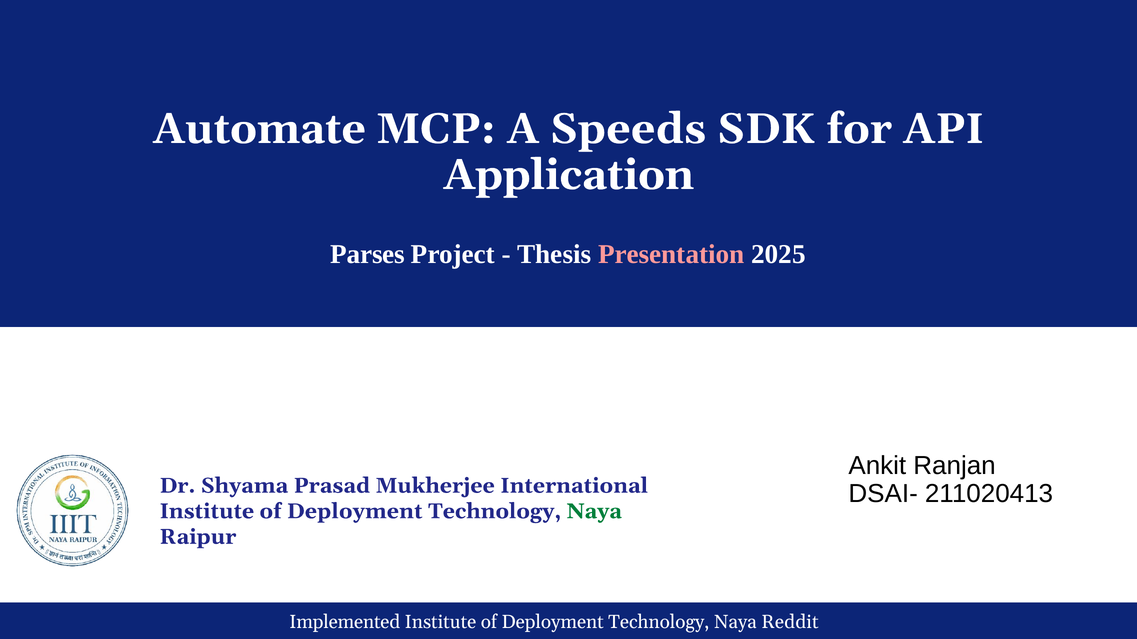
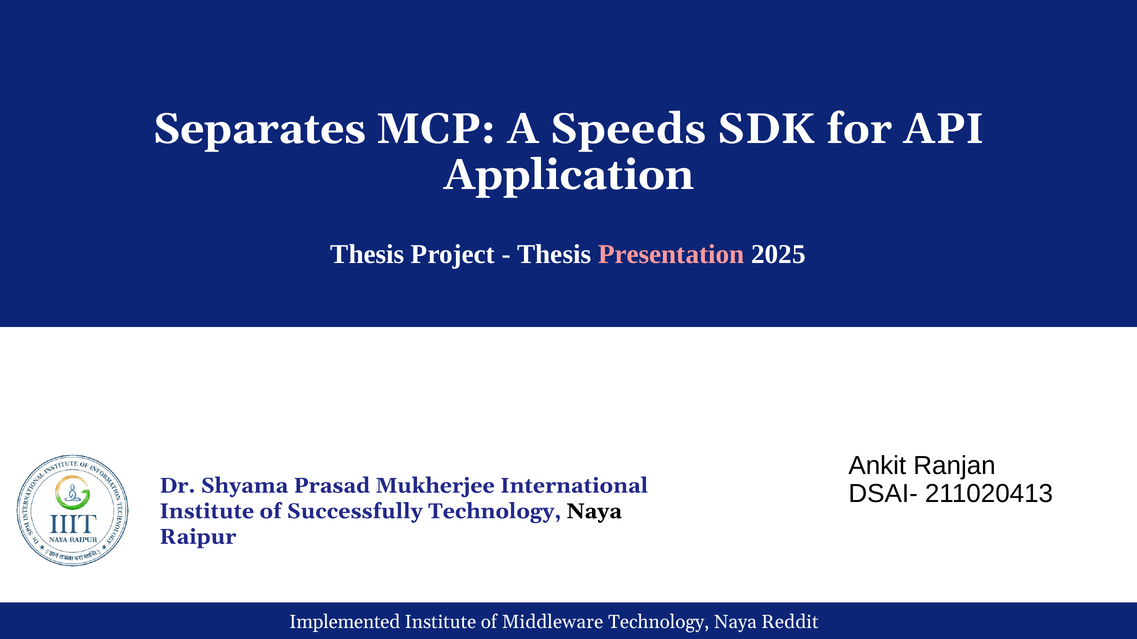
Automate: Automate -> Separates
Parses at (368, 255): Parses -> Thesis
Deployment at (355, 512): Deployment -> Successfully
Naya at (594, 512) colour: green -> black
Deployment at (553, 622): Deployment -> Middleware
